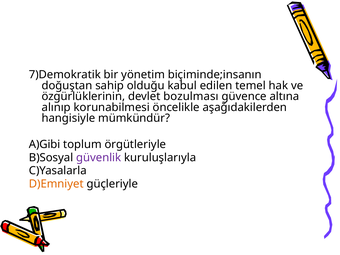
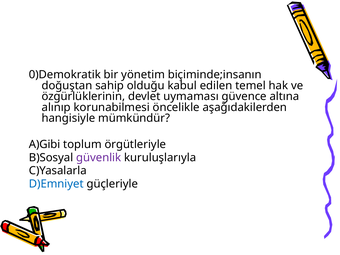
7)Demokratik: 7)Demokratik -> 0)Demokratik
bozulması: bozulması -> uymaması
D)Emniyet colour: orange -> blue
